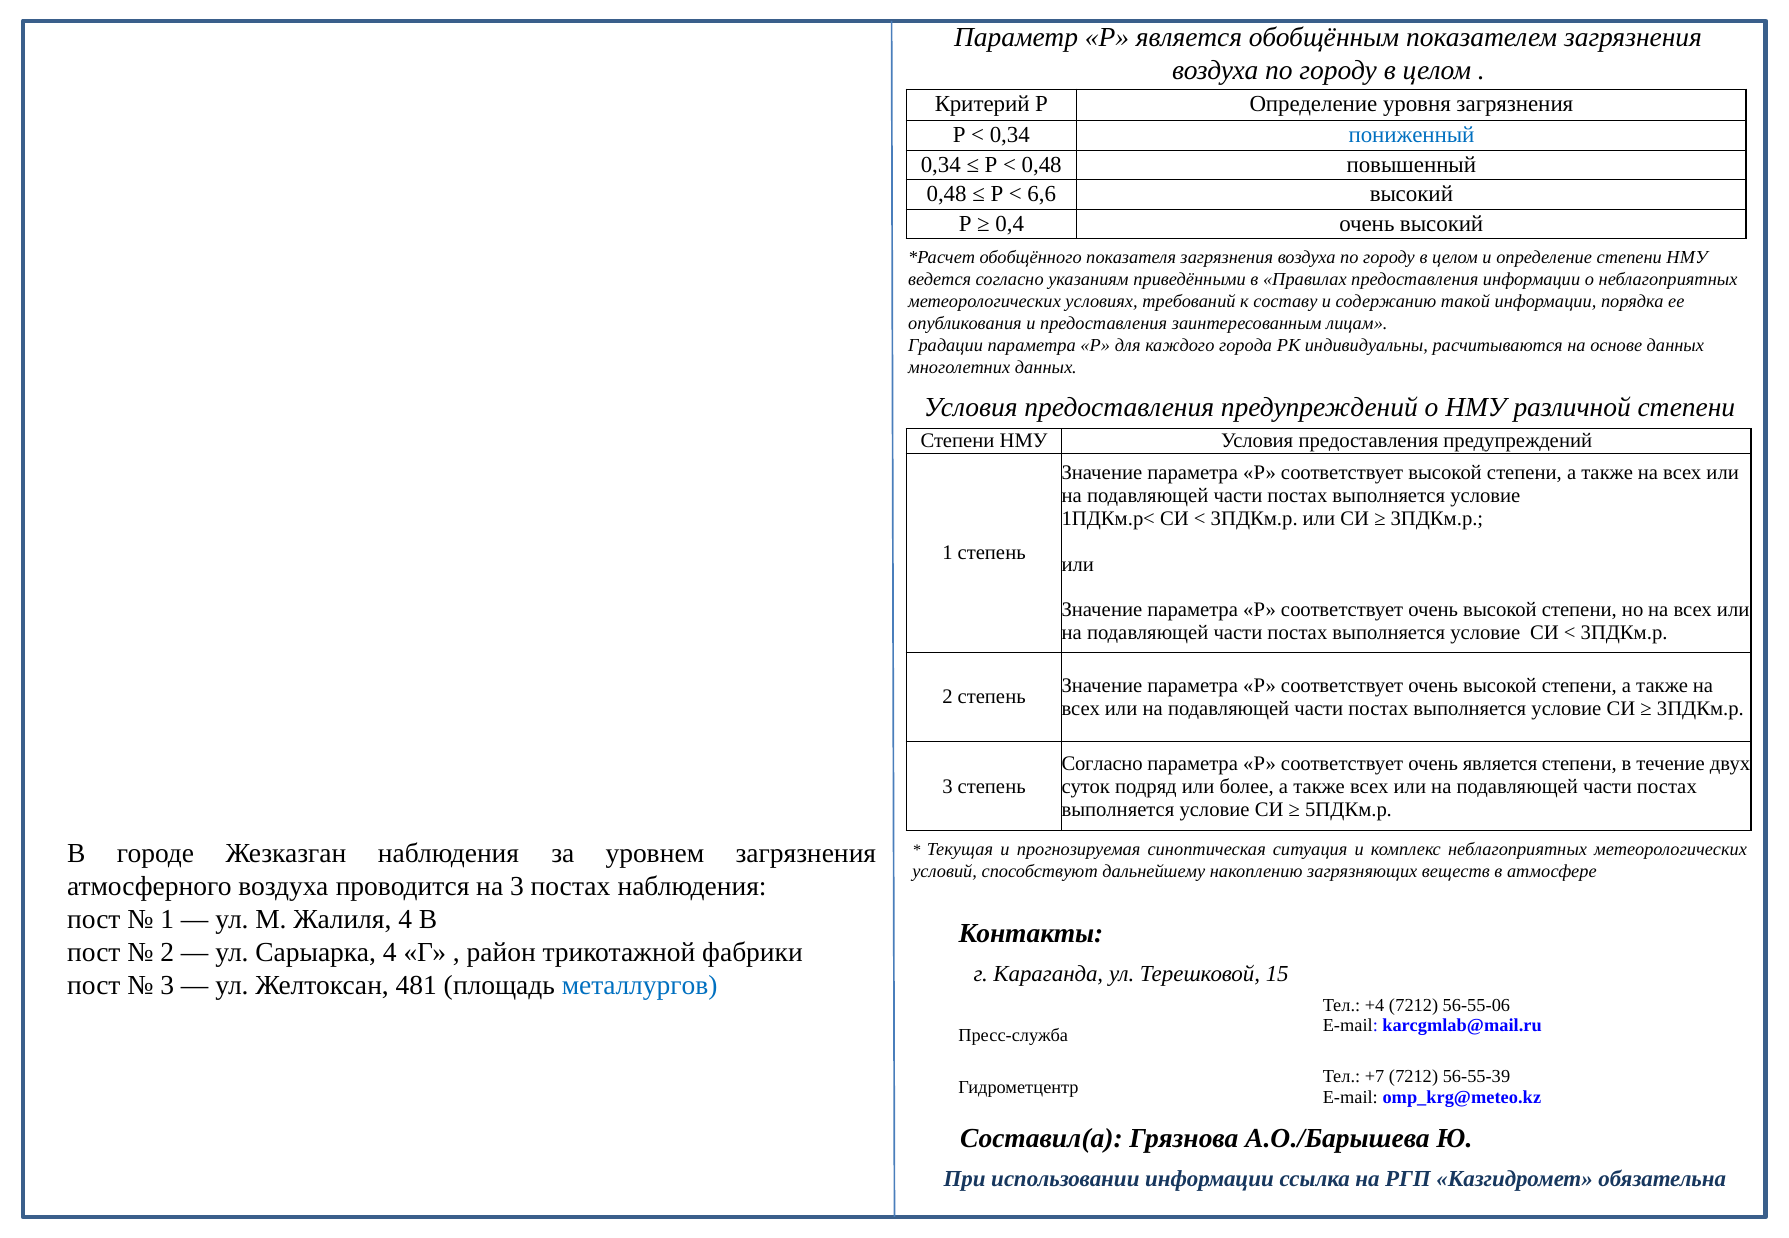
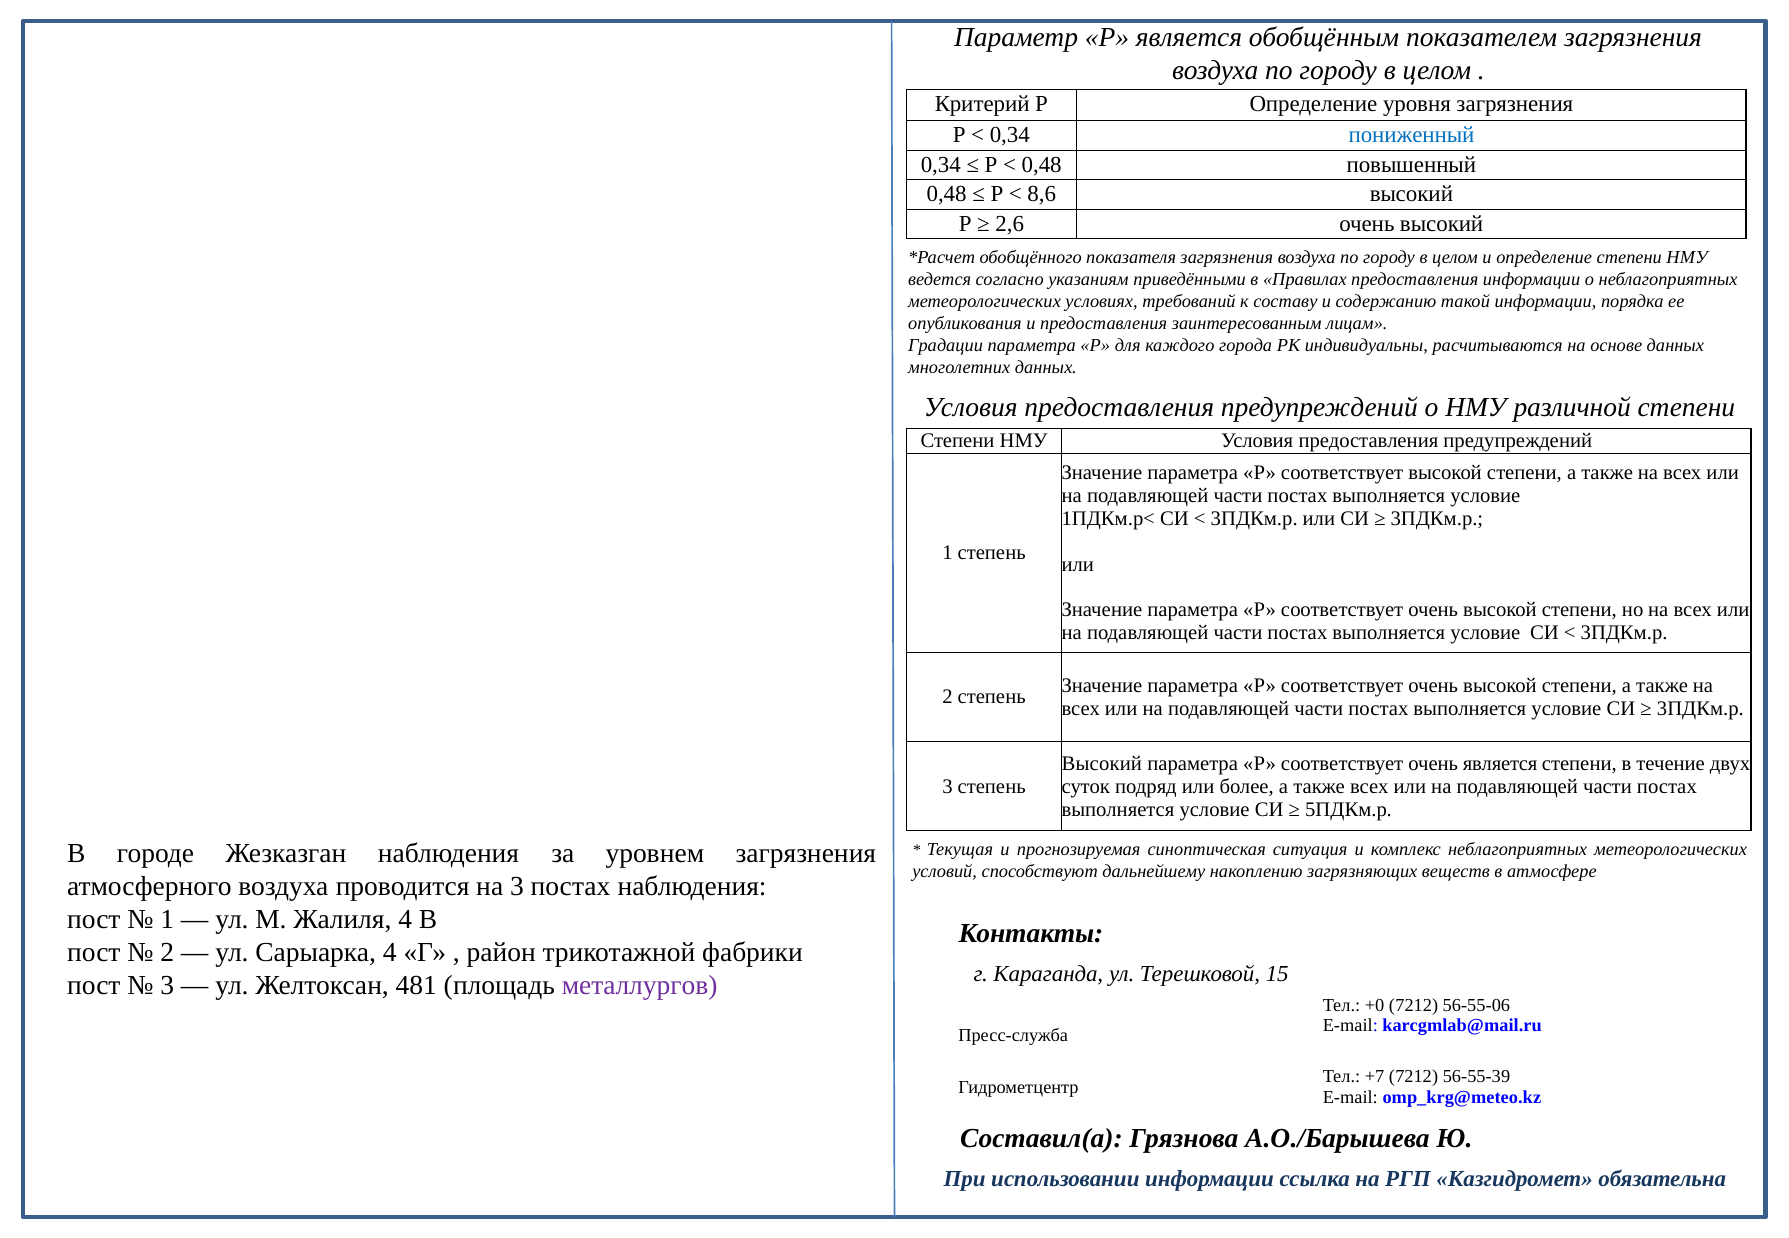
6,6: 6,6 -> 8,6
0,4: 0,4 -> 2,6
Согласно at (1102, 764): Согласно -> Высокий
металлургов colour: blue -> purple
+4: +4 -> +0
